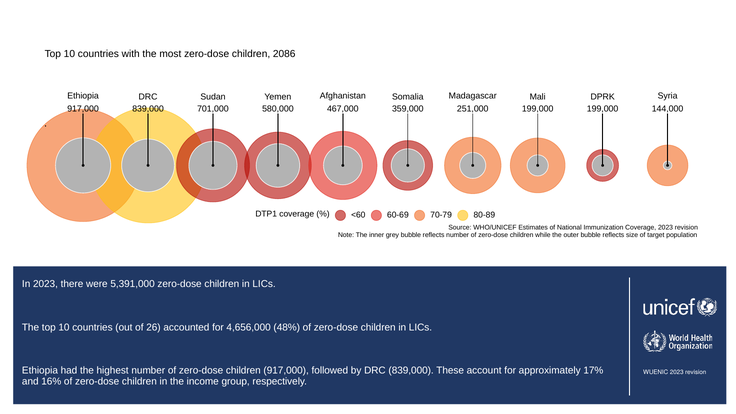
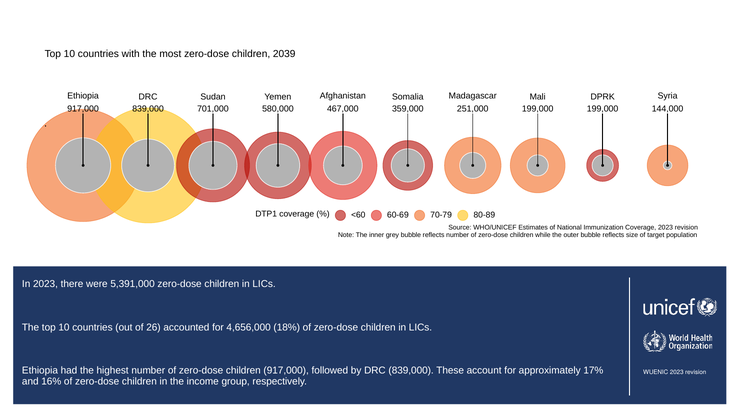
2086: 2086 -> 2039
48%: 48% -> 18%
